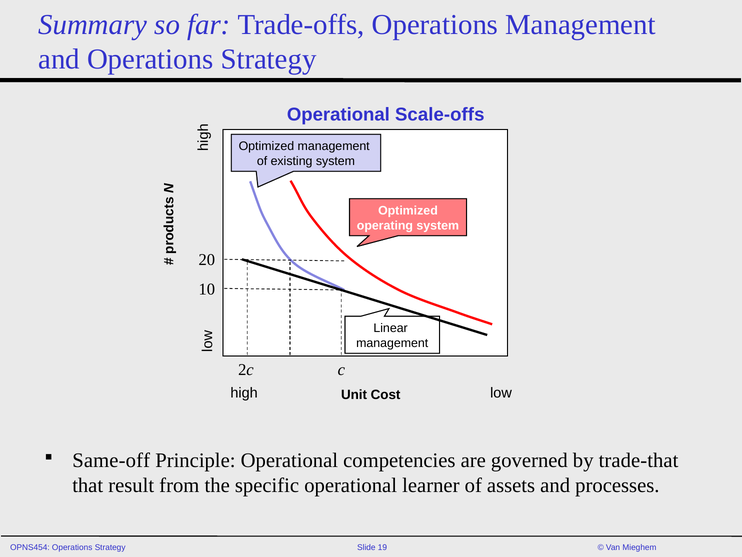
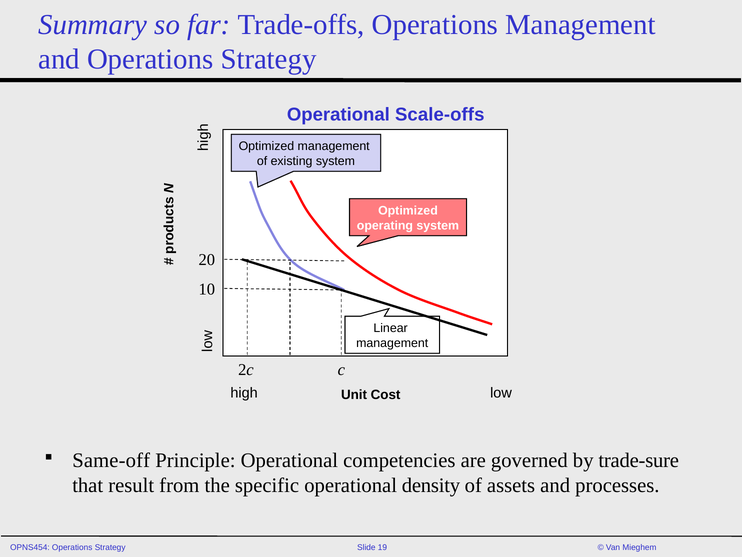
trade-that: trade-that -> trade-sure
learner: learner -> density
